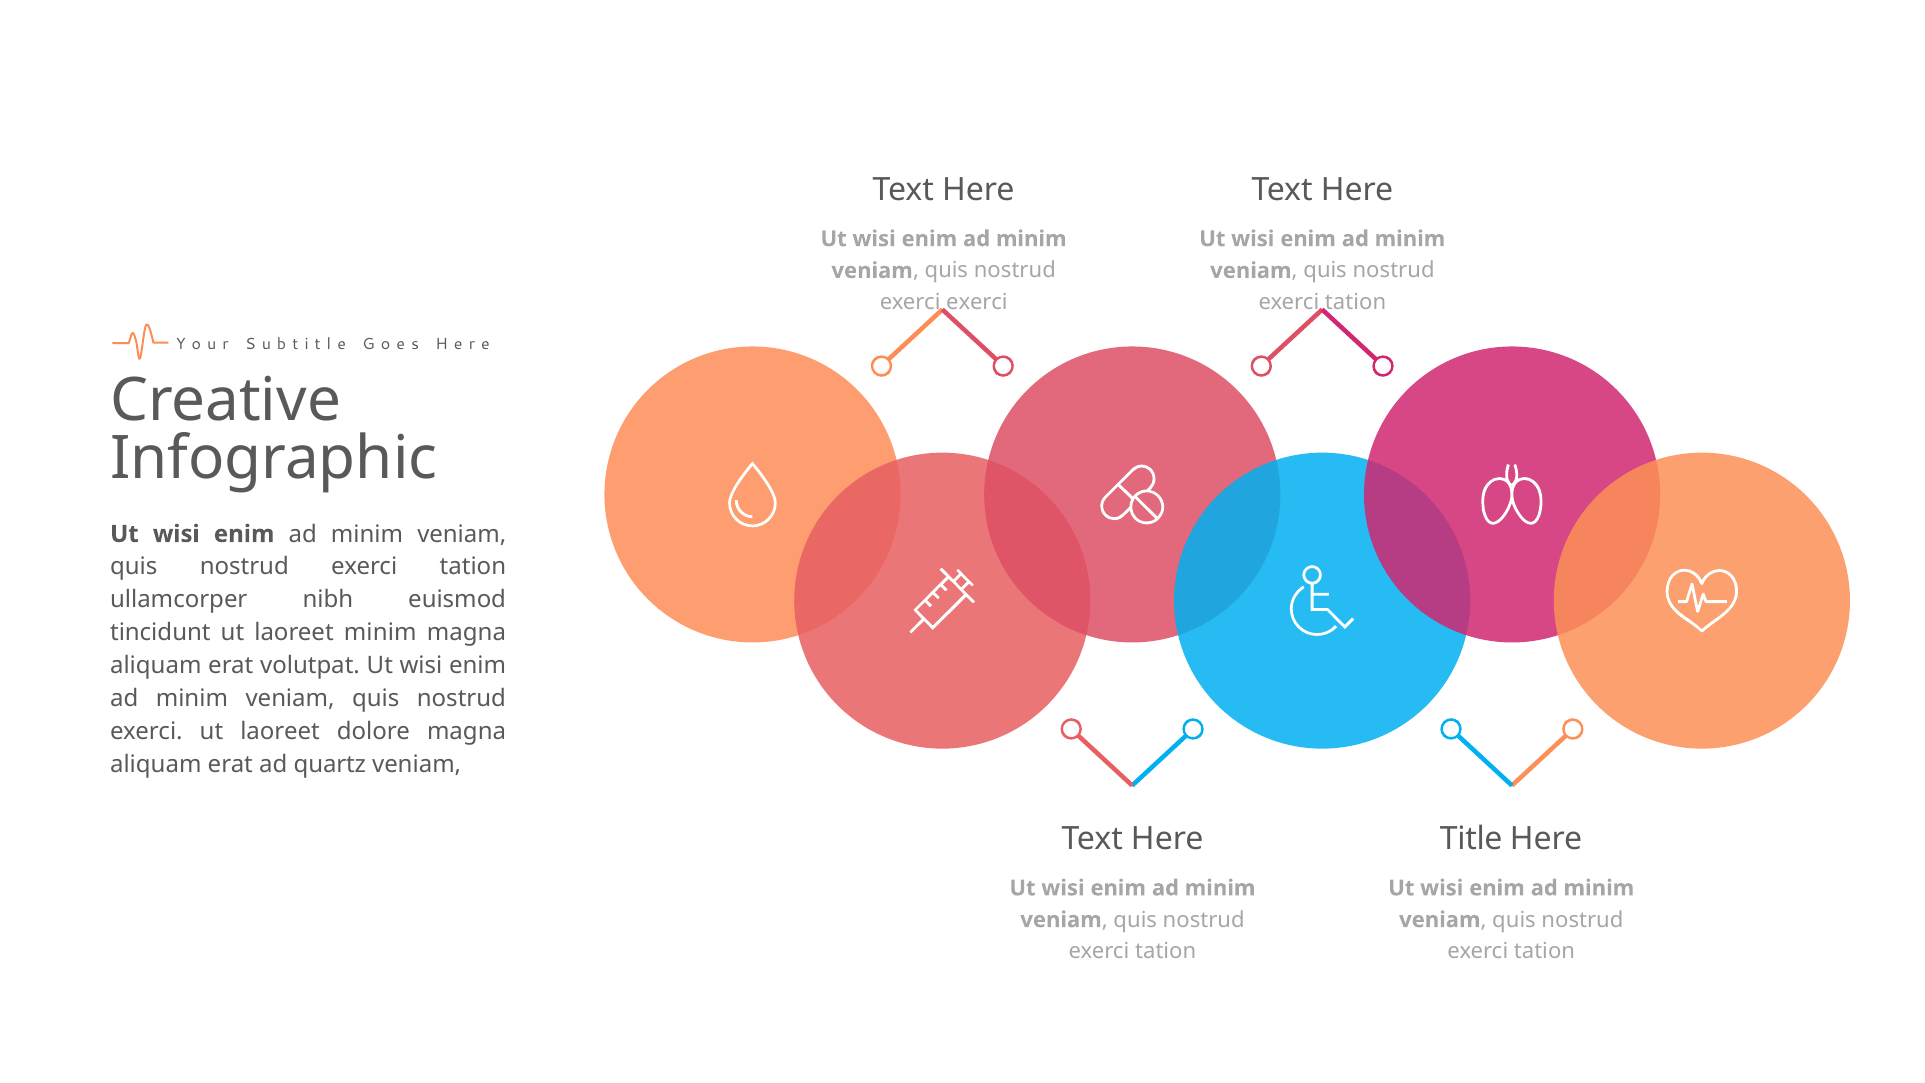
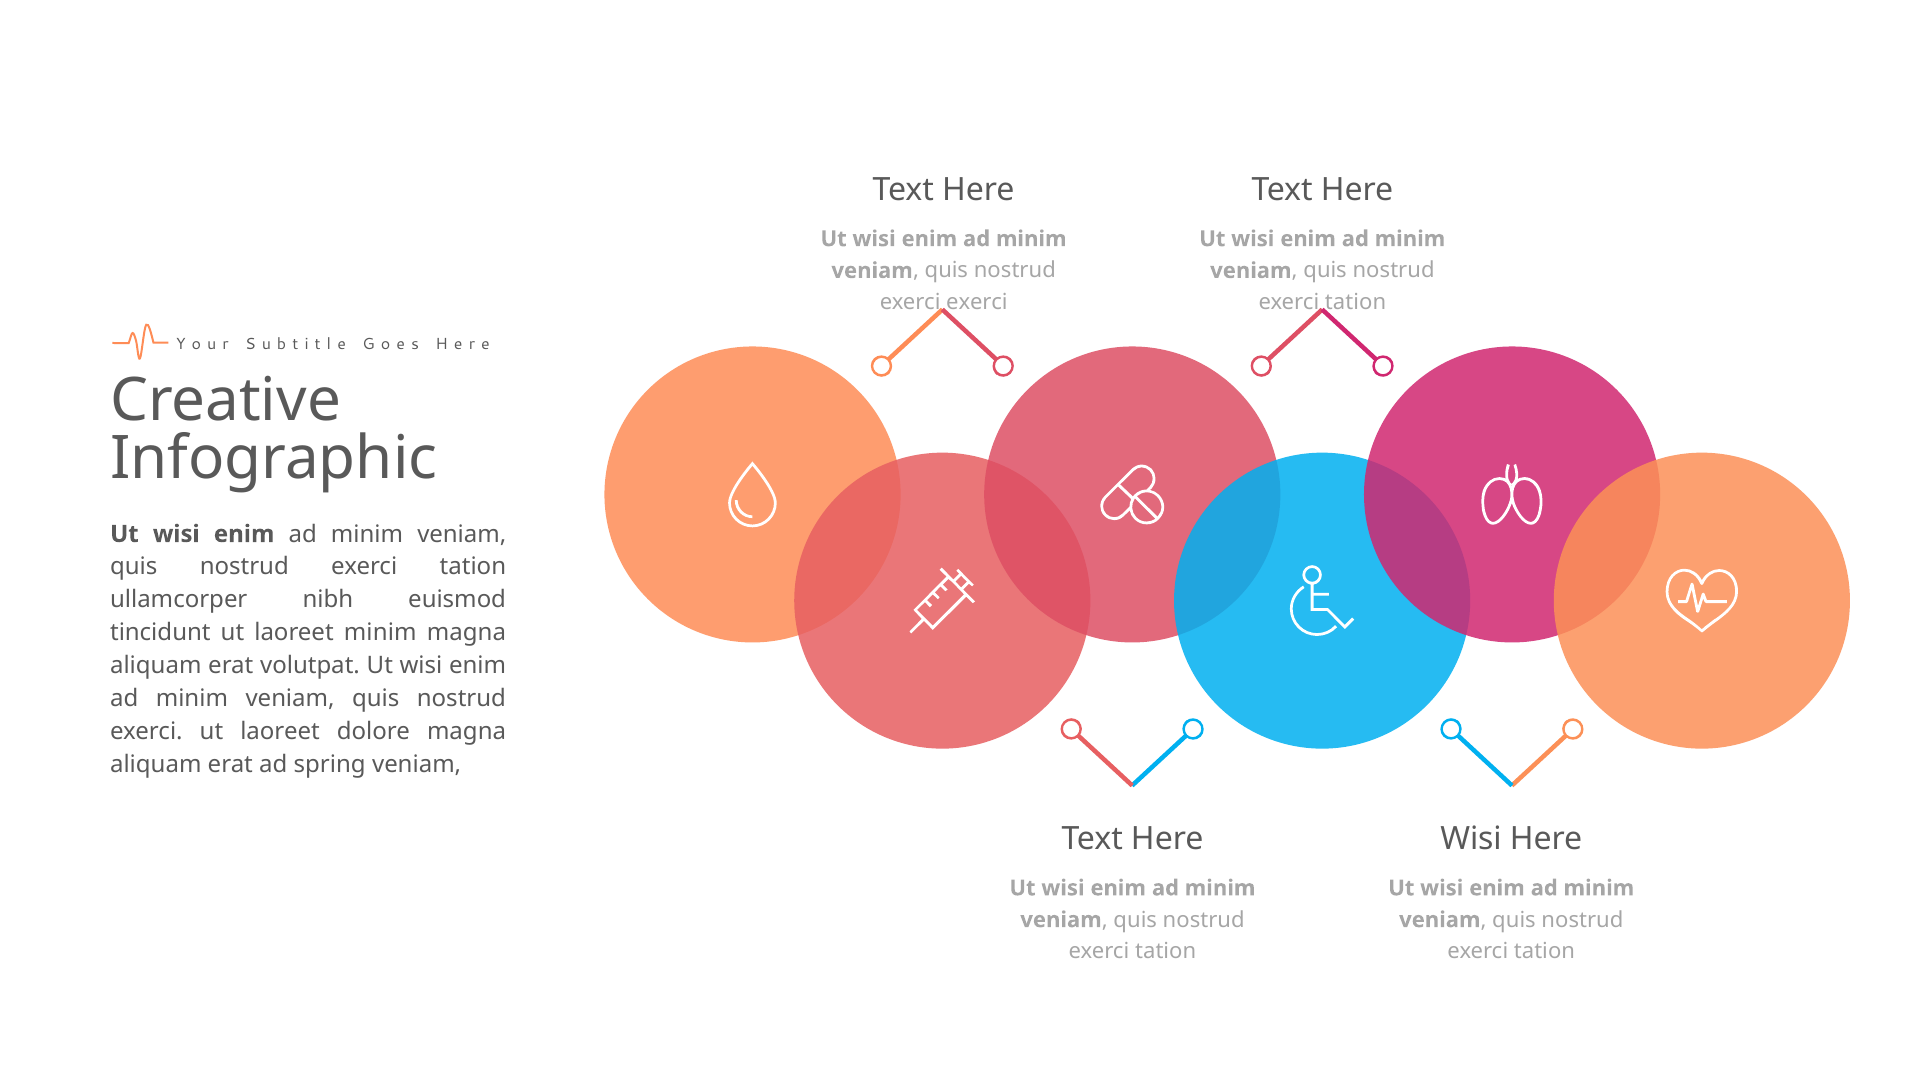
quartz: quartz -> spring
Title at (1471, 839): Title -> Wisi
